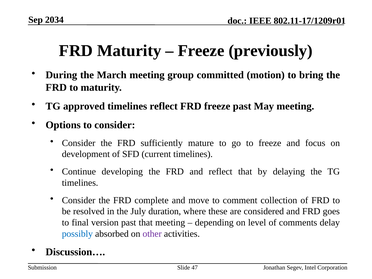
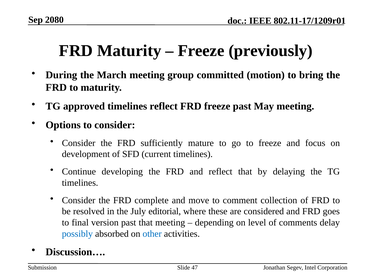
2034: 2034 -> 2080
duration: duration -> editorial
other colour: purple -> blue
